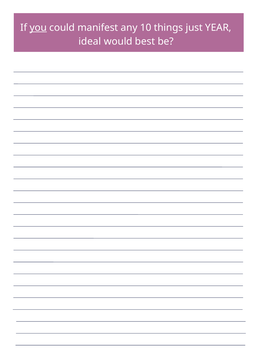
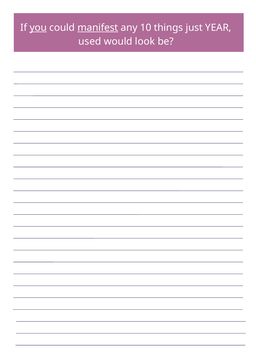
manifest underline: none -> present
ideal: ideal -> used
best: best -> look
